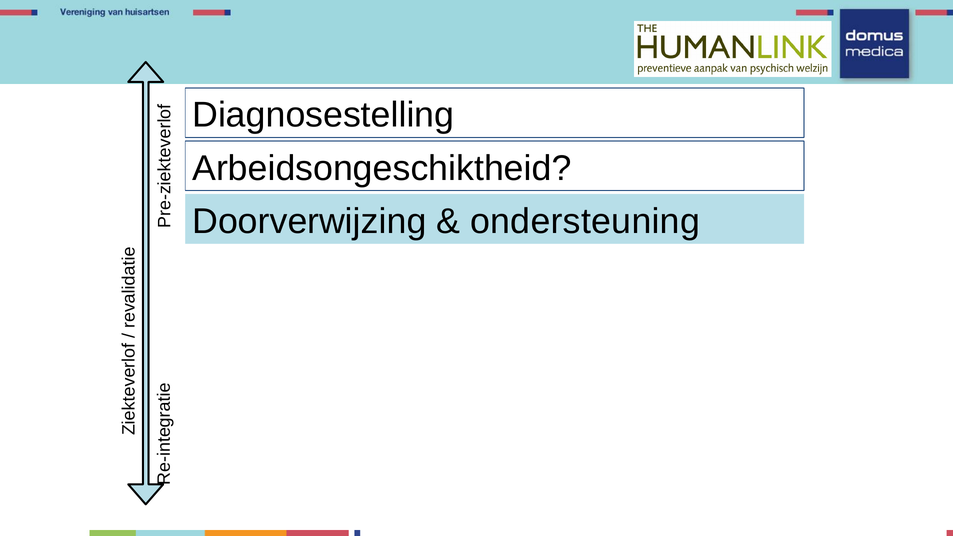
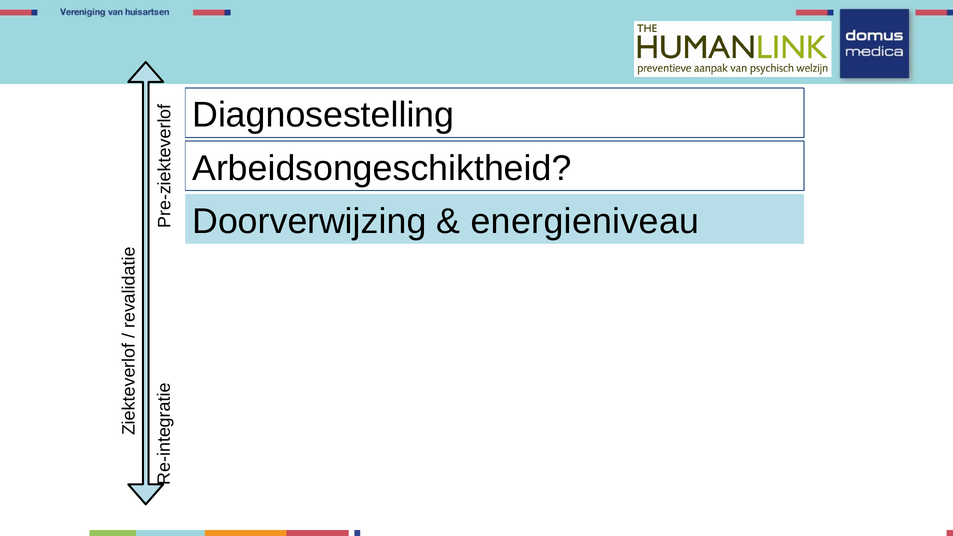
ondersteuning: ondersteuning -> energieniveau
